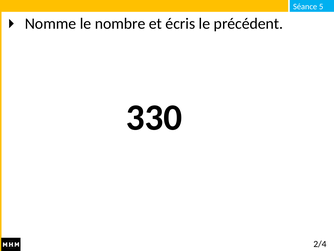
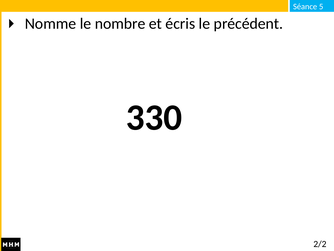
2/4: 2/4 -> 2/2
